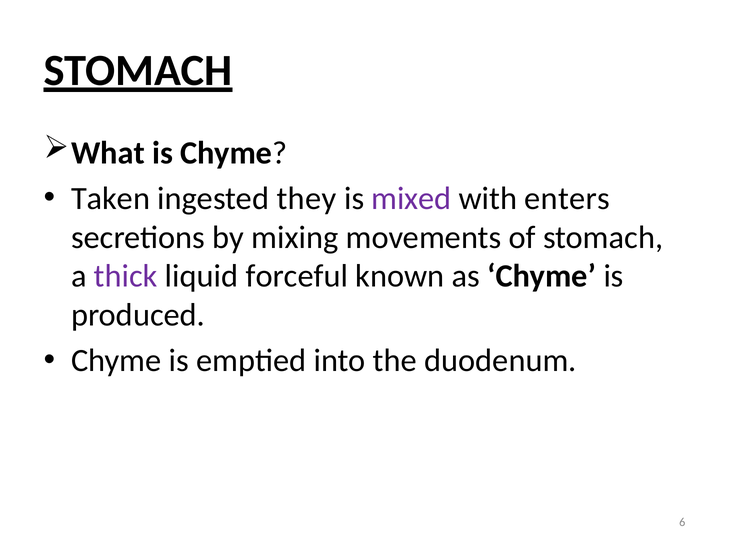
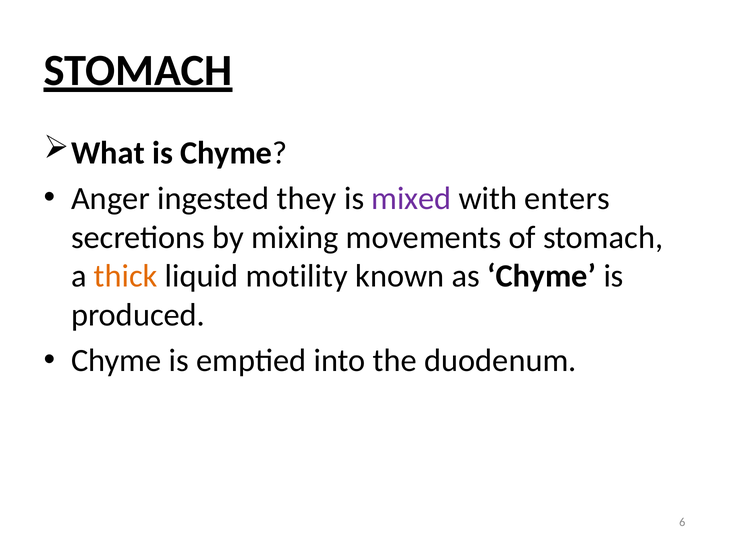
Taken: Taken -> Anger
thick colour: purple -> orange
forceful: forceful -> motility
